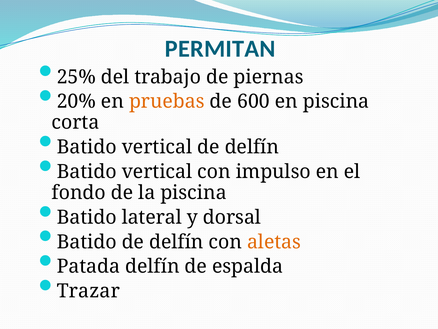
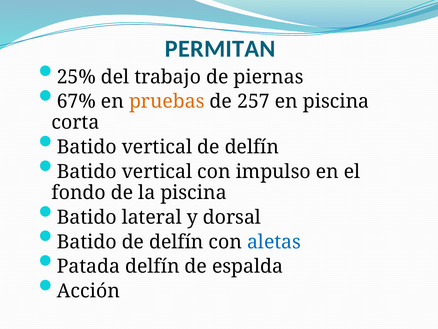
20%: 20% -> 67%
600: 600 -> 257
aletas colour: orange -> blue
Trazar: Trazar -> Acción
